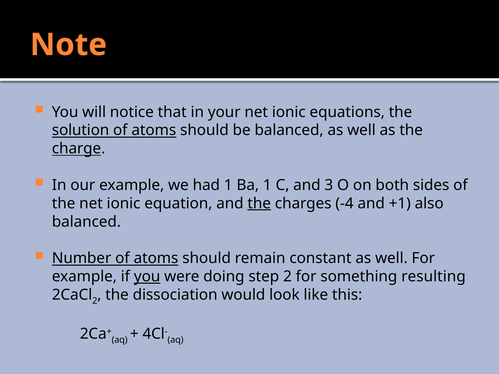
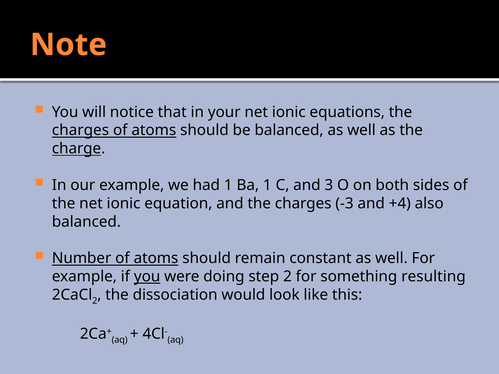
solution at (81, 130): solution -> charges
the at (259, 204) underline: present -> none
-4: -4 -> -3
+1: +1 -> +4
